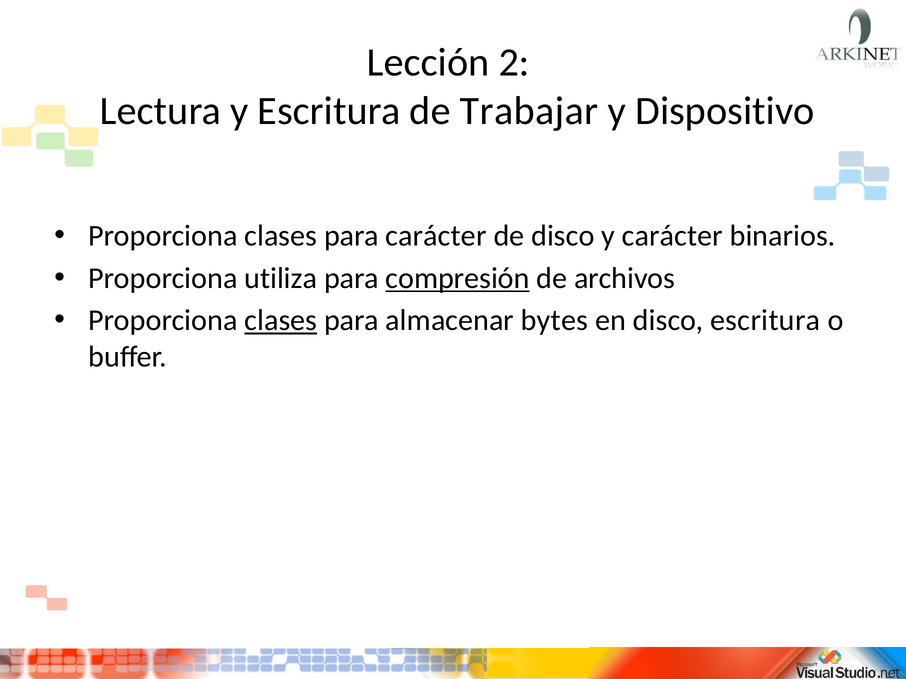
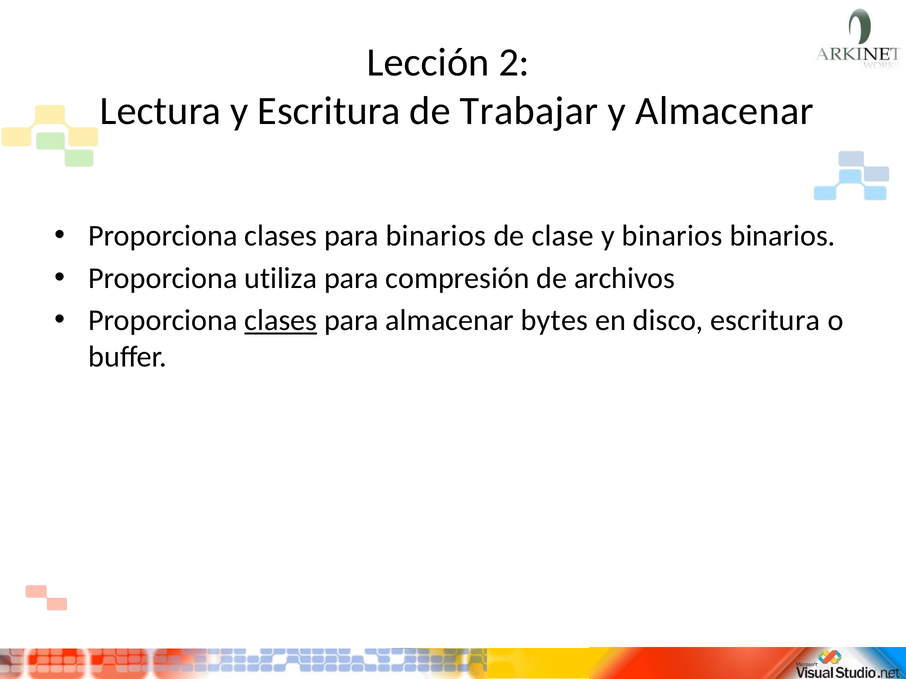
y Dispositivo: Dispositivo -> Almacenar
para carácter: carácter -> binarios
de disco: disco -> clase
y carácter: carácter -> binarios
compresión underline: present -> none
